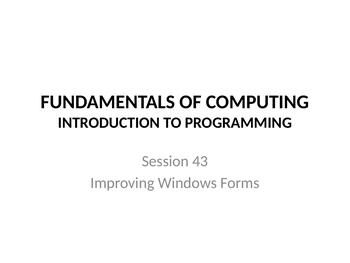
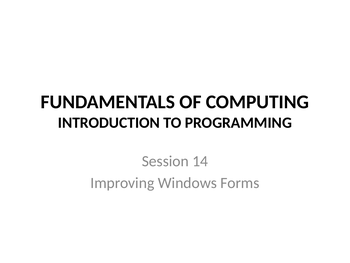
43: 43 -> 14
